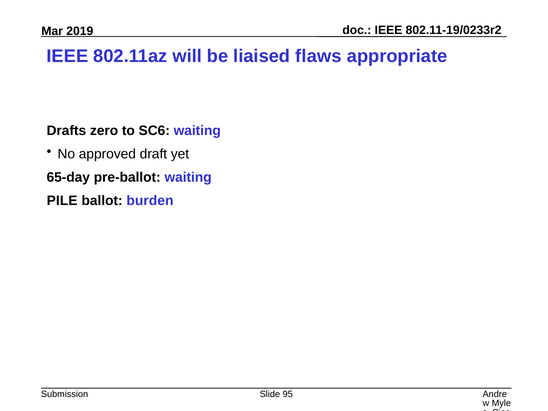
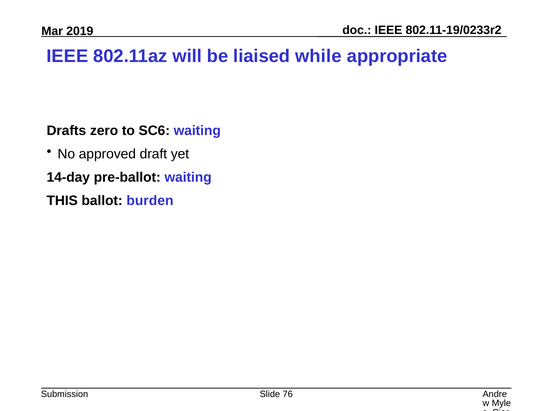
flaws: flaws -> while
65-day: 65-day -> 14-day
PILE: PILE -> THIS
95: 95 -> 76
